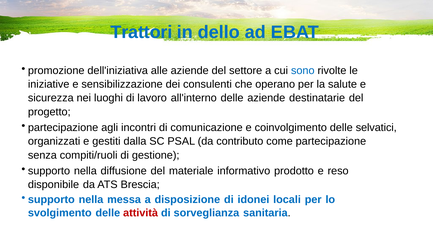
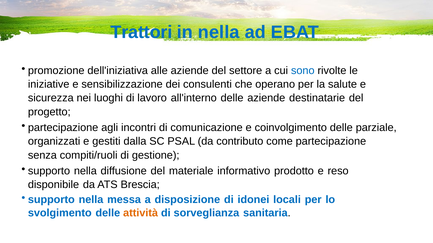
in dello: dello -> nella
selvatici: selvatici -> parziale
attività colour: red -> orange
